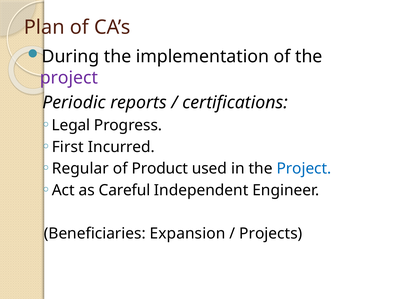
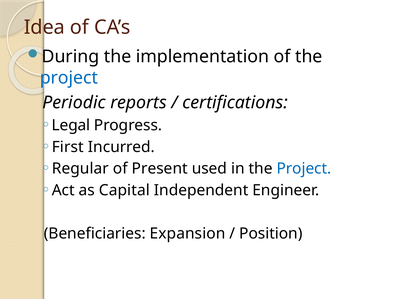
Plan: Plan -> Idea
project at (69, 78) colour: purple -> blue
Product: Product -> Present
Careful: Careful -> Capital
Projects: Projects -> Position
